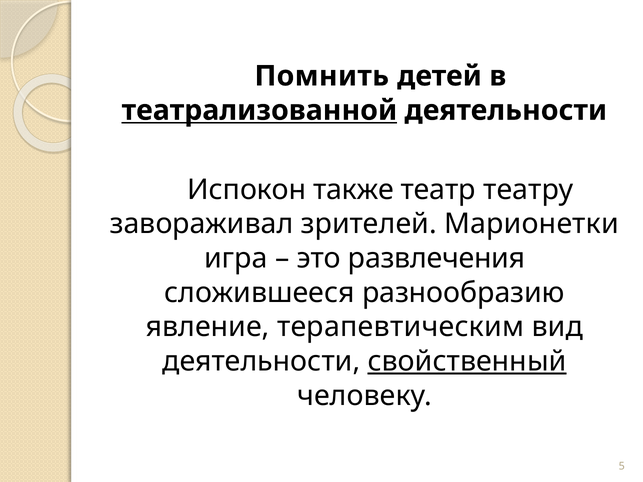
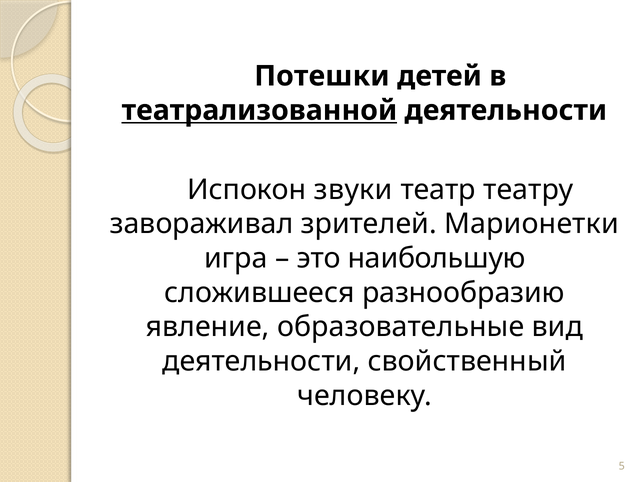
Помнить: Помнить -> Потешки
также: также -> звуки
развлечения: развлечения -> наибольшую
терапевтическим: терапевтическим -> образовательные
свойственный underline: present -> none
